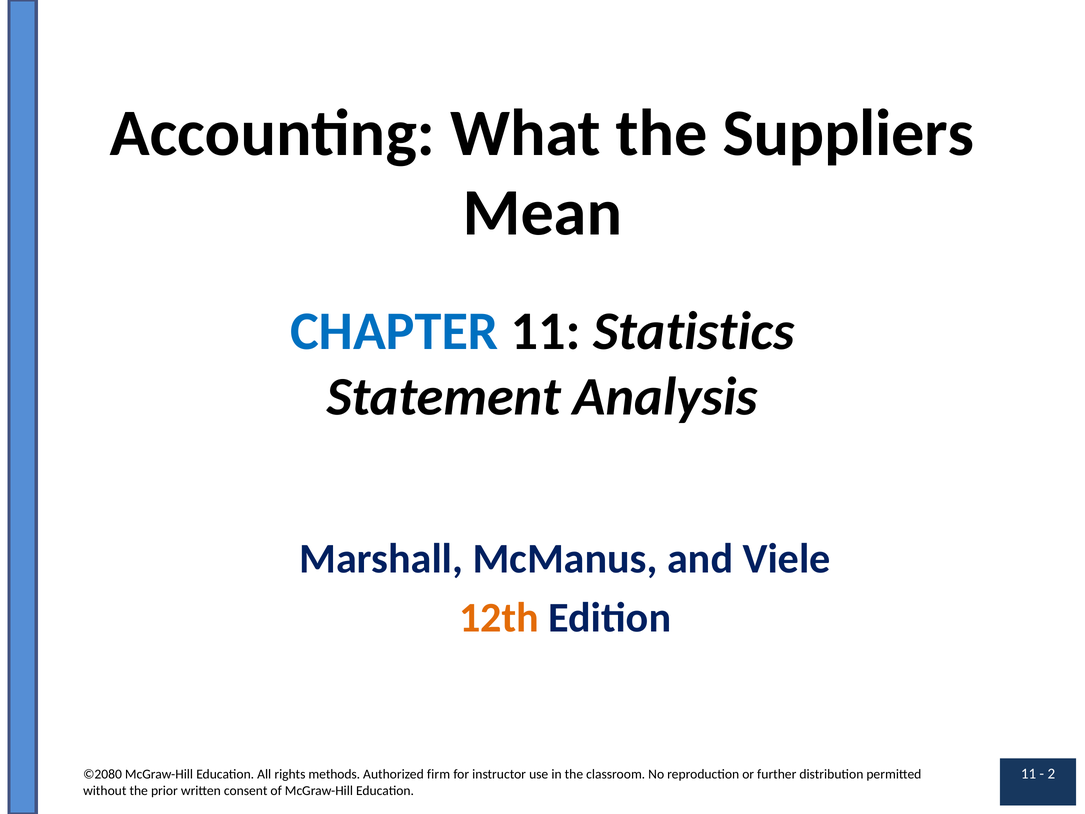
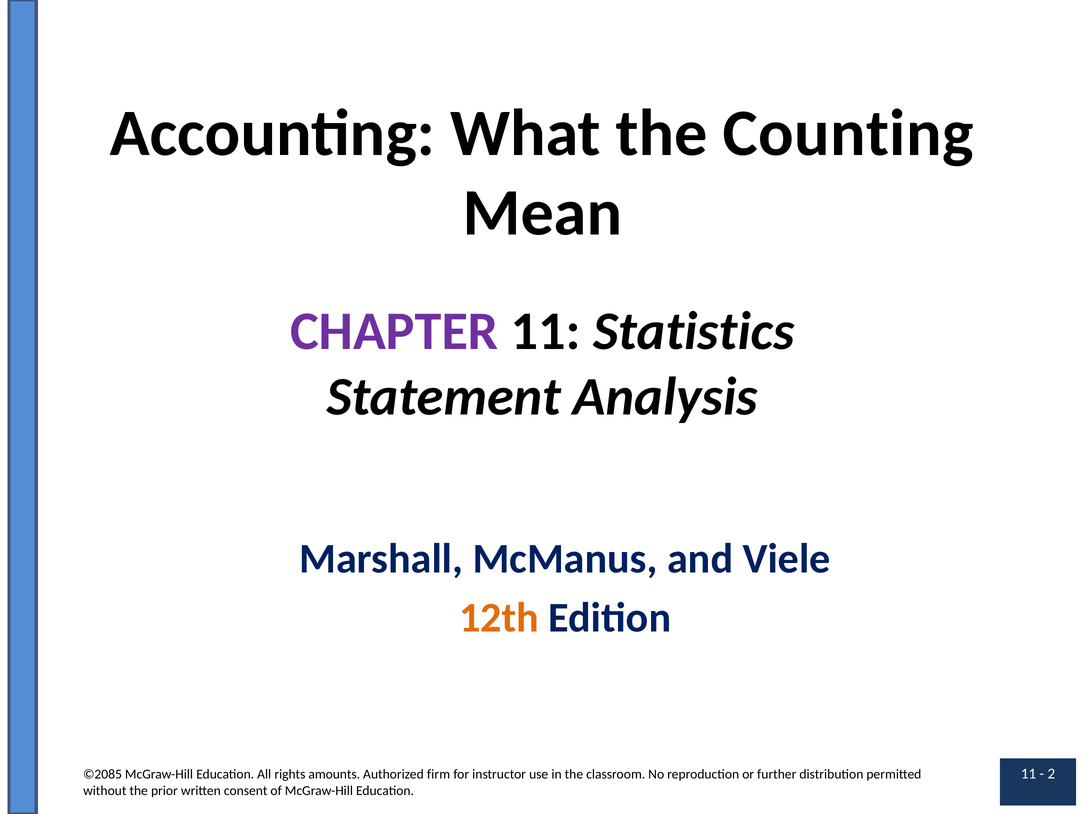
Suppliers: Suppliers -> Counting
CHAPTER colour: blue -> purple
©2080: ©2080 -> ©2085
methods: methods -> amounts
